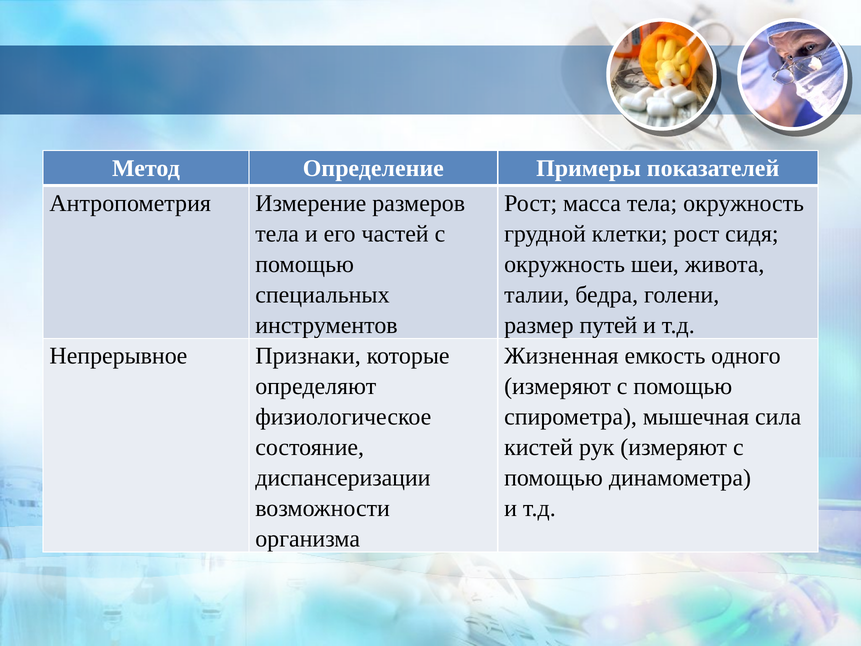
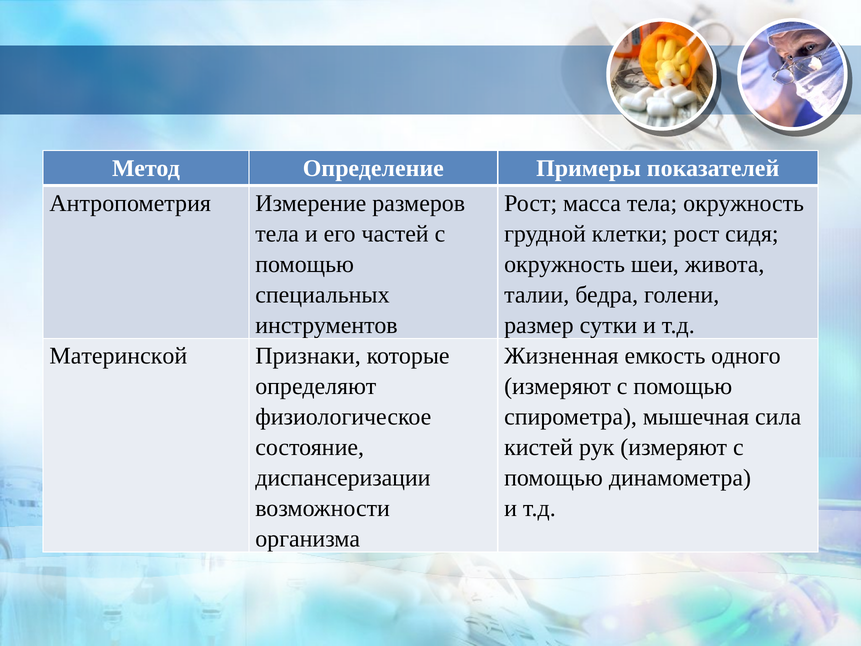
путей: путей -> сутки
Непрерывное: Непрерывное -> Материнской
